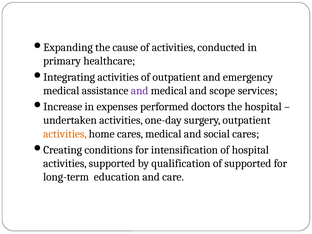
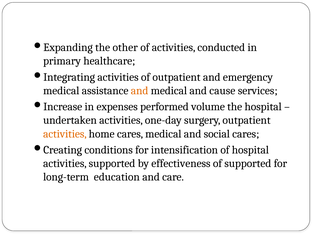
cause: cause -> other
and at (140, 91) colour: purple -> orange
scope: scope -> cause
doctors: doctors -> volume
qualification: qualification -> effectiveness
